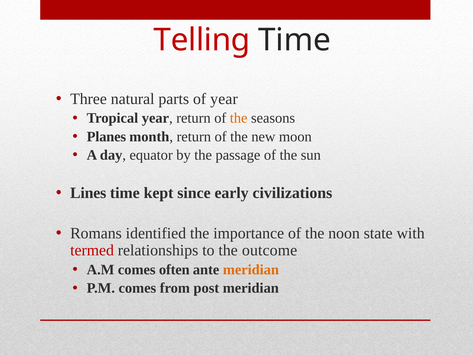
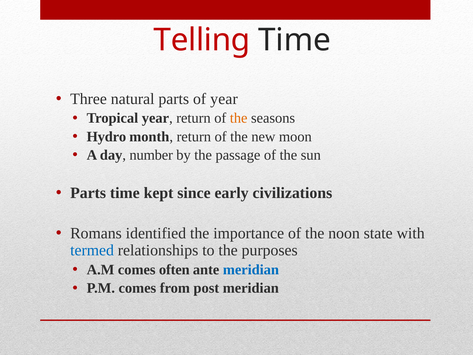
Planes: Planes -> Hydro
equator: equator -> number
Lines at (88, 193): Lines -> Parts
termed colour: red -> blue
outcome: outcome -> purposes
meridian at (251, 269) colour: orange -> blue
